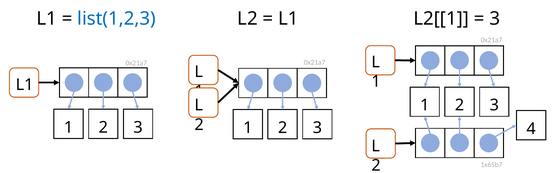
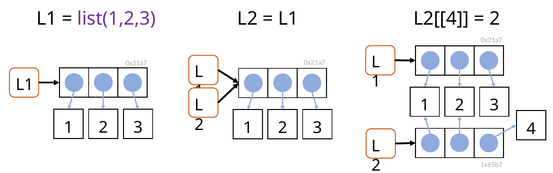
list(1,2,3 colour: blue -> purple
L2[[1: L2[[1 -> L2[[4
3 at (495, 19): 3 -> 2
